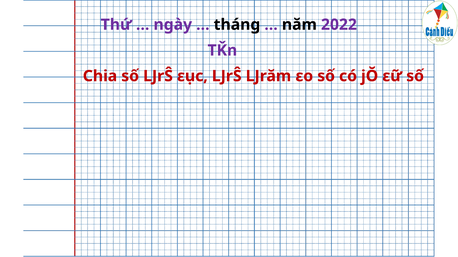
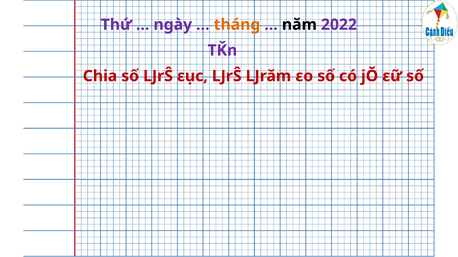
tháng colour: black -> orange
